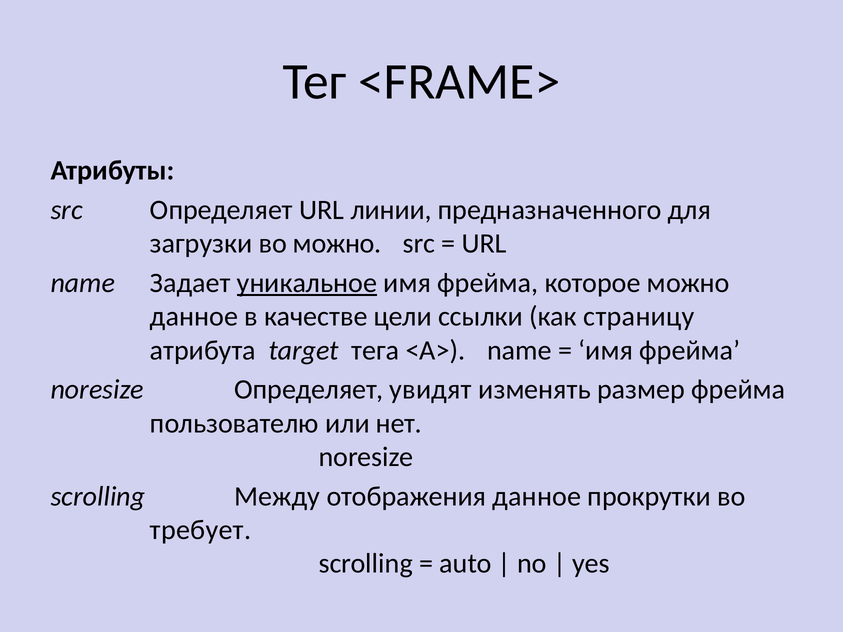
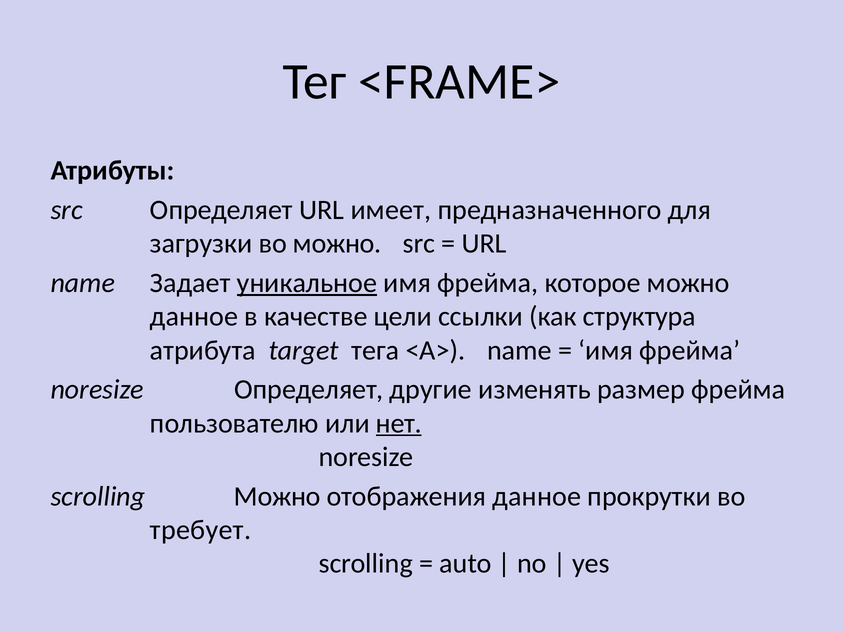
линии: линии -> имеет
страницу: страницу -> структура
увидят: увидят -> другие
нет underline: none -> present
scrolling Между: Между -> Можно
